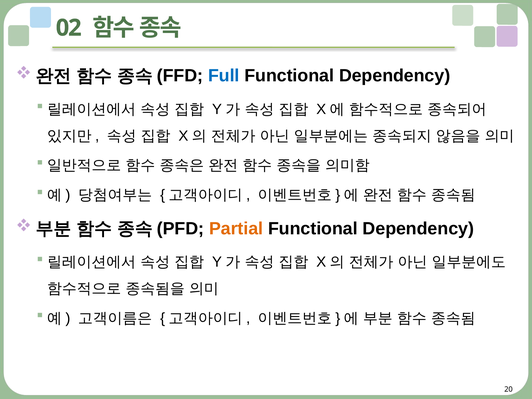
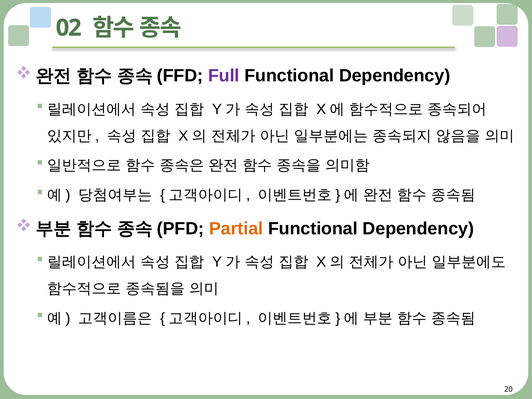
Full colour: blue -> purple
